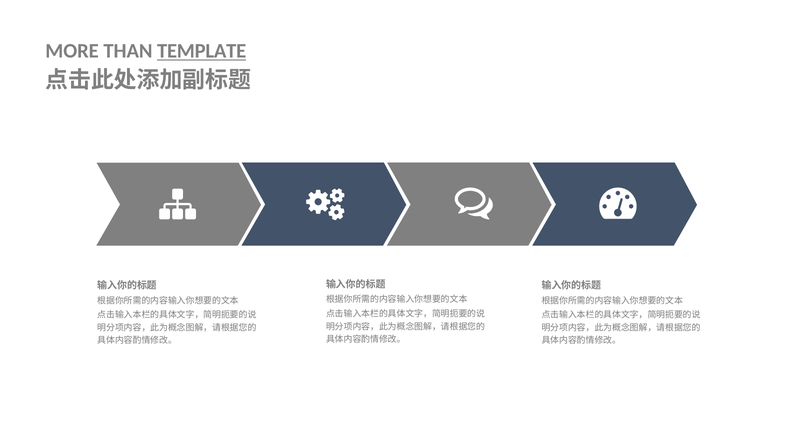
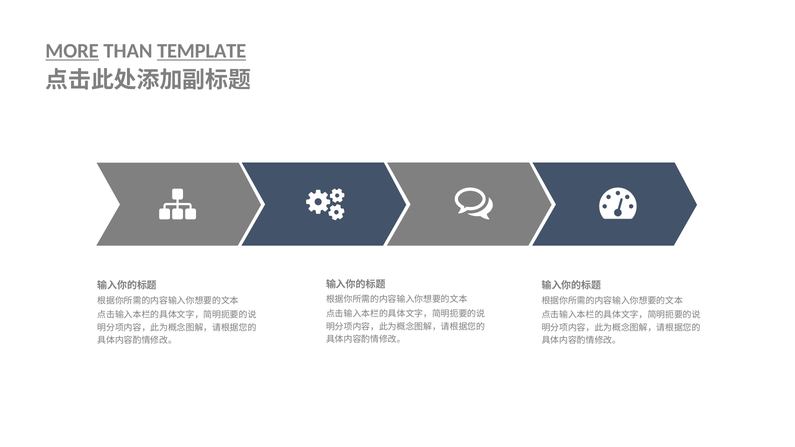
MORE underline: none -> present
